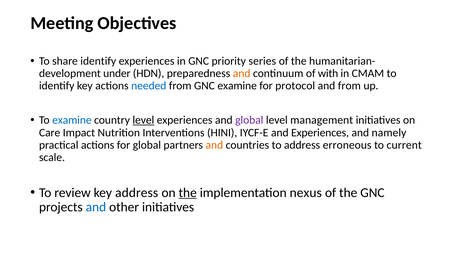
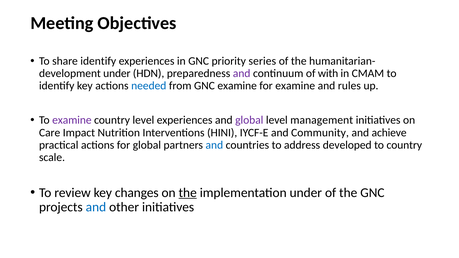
and at (242, 74) colour: orange -> purple
for protocol: protocol -> examine
and from: from -> rules
examine at (72, 120) colour: blue -> purple
level at (143, 120) underline: present -> none
and Experiences: Experiences -> Community
namely: namely -> achieve
and at (214, 145) colour: orange -> blue
erroneous: erroneous -> developed
to current: current -> country
key address: address -> changes
implementation nexus: nexus -> under
